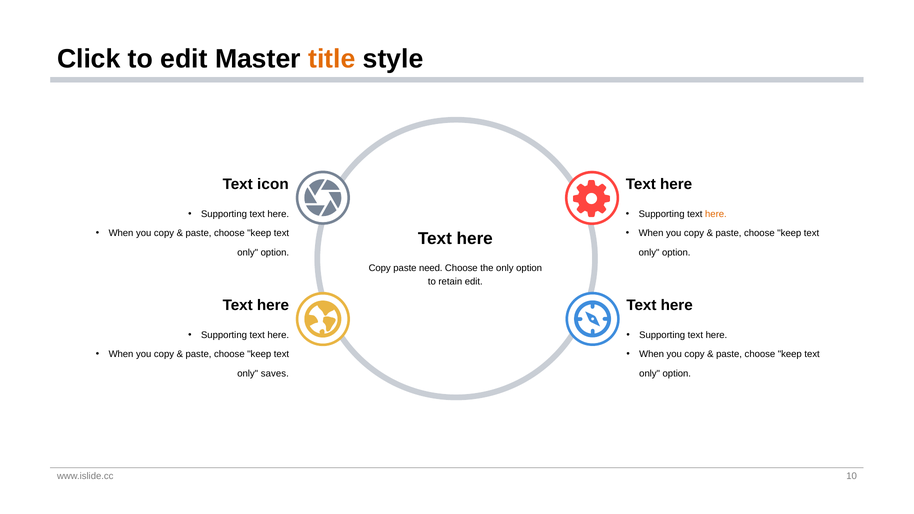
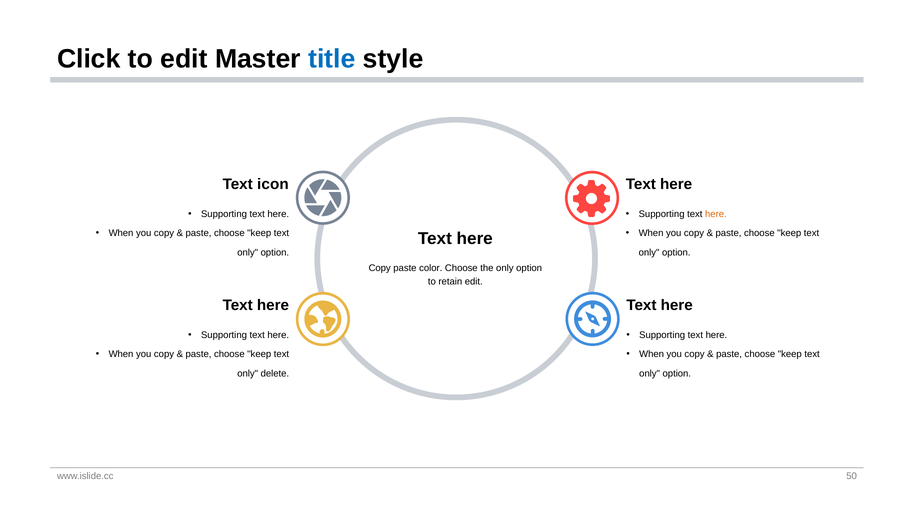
title colour: orange -> blue
need: need -> color
saves: saves -> delete
10: 10 -> 50
